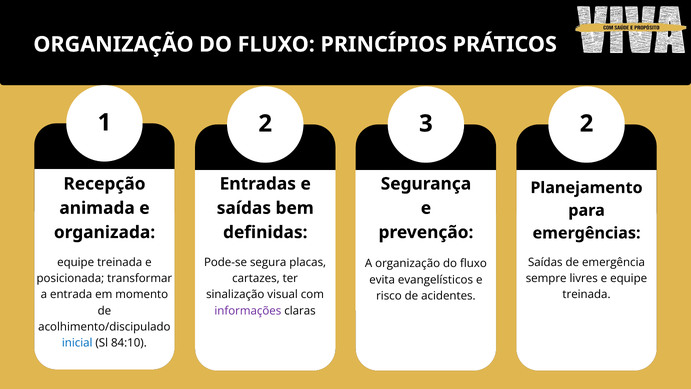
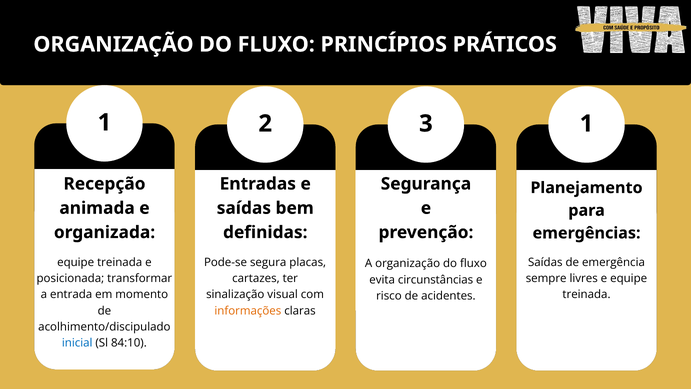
3 2: 2 -> 1
evangelísticos: evangelísticos -> circunstâncias
informações colour: purple -> orange
